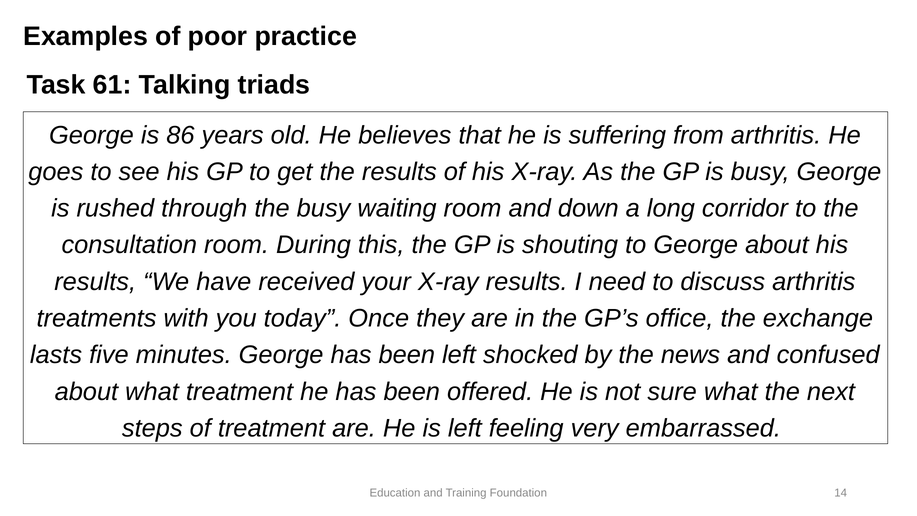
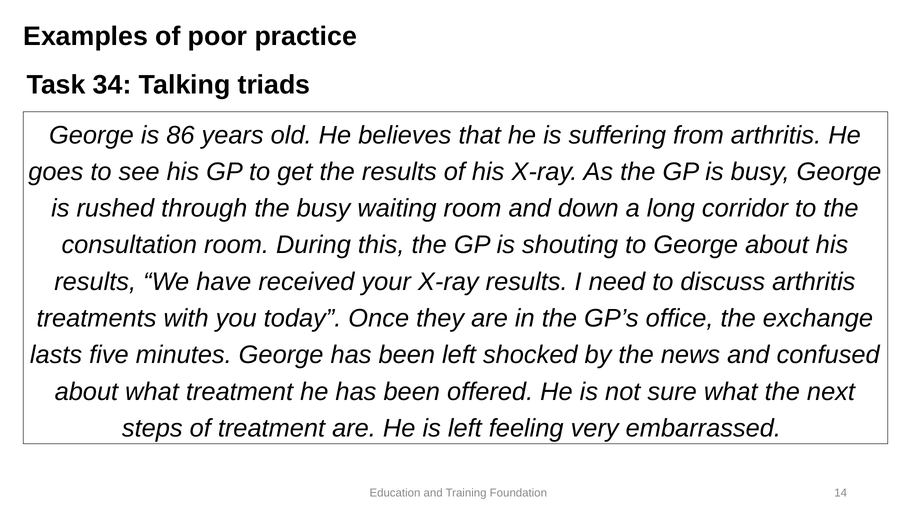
61: 61 -> 34
